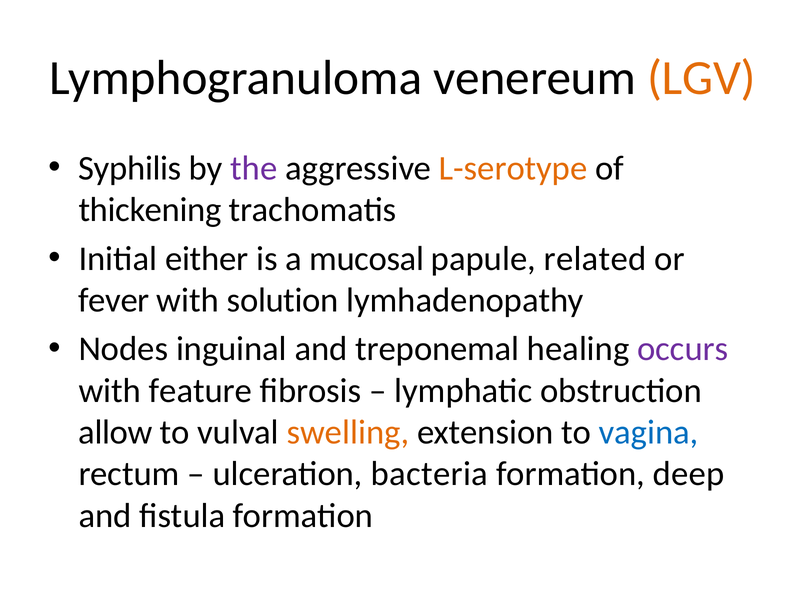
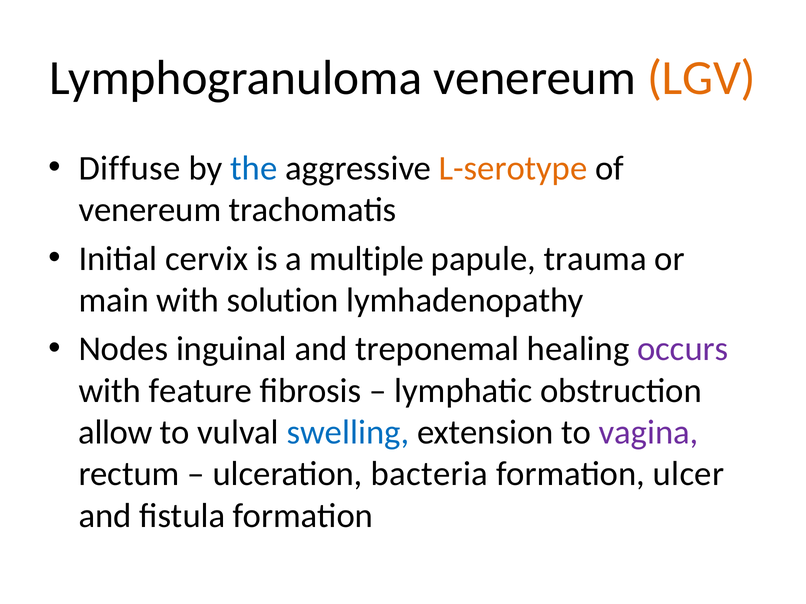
Syphilis: Syphilis -> Diffuse
the colour: purple -> blue
thickening at (150, 210): thickening -> venereum
either: either -> cervix
mucosal: mucosal -> multiple
related: related -> trauma
fever: fever -> main
swelling colour: orange -> blue
vagina colour: blue -> purple
deep: deep -> ulcer
